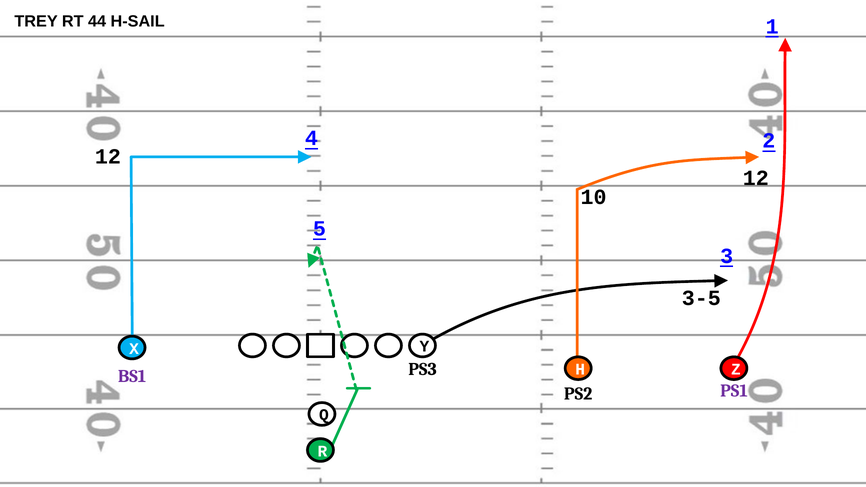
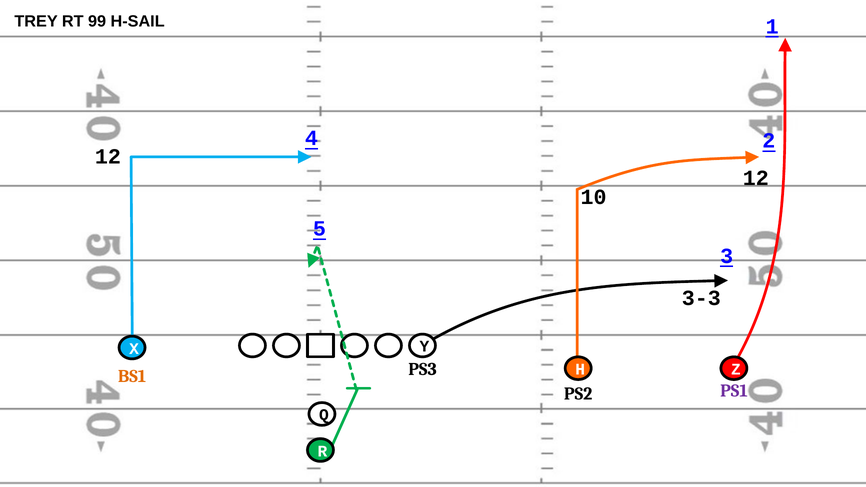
44: 44 -> 99
3-5: 3-5 -> 3-3
BS1 colour: purple -> orange
